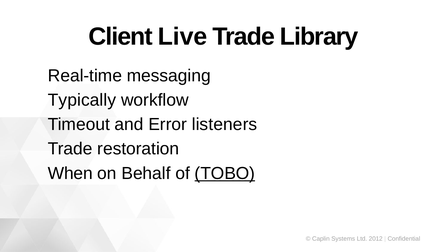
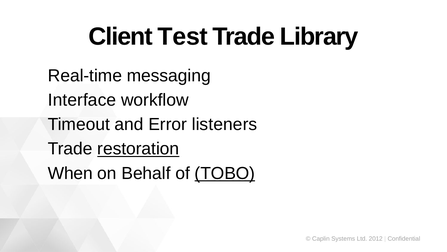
Live: Live -> Test
Typically: Typically -> Interface
restoration underline: none -> present
